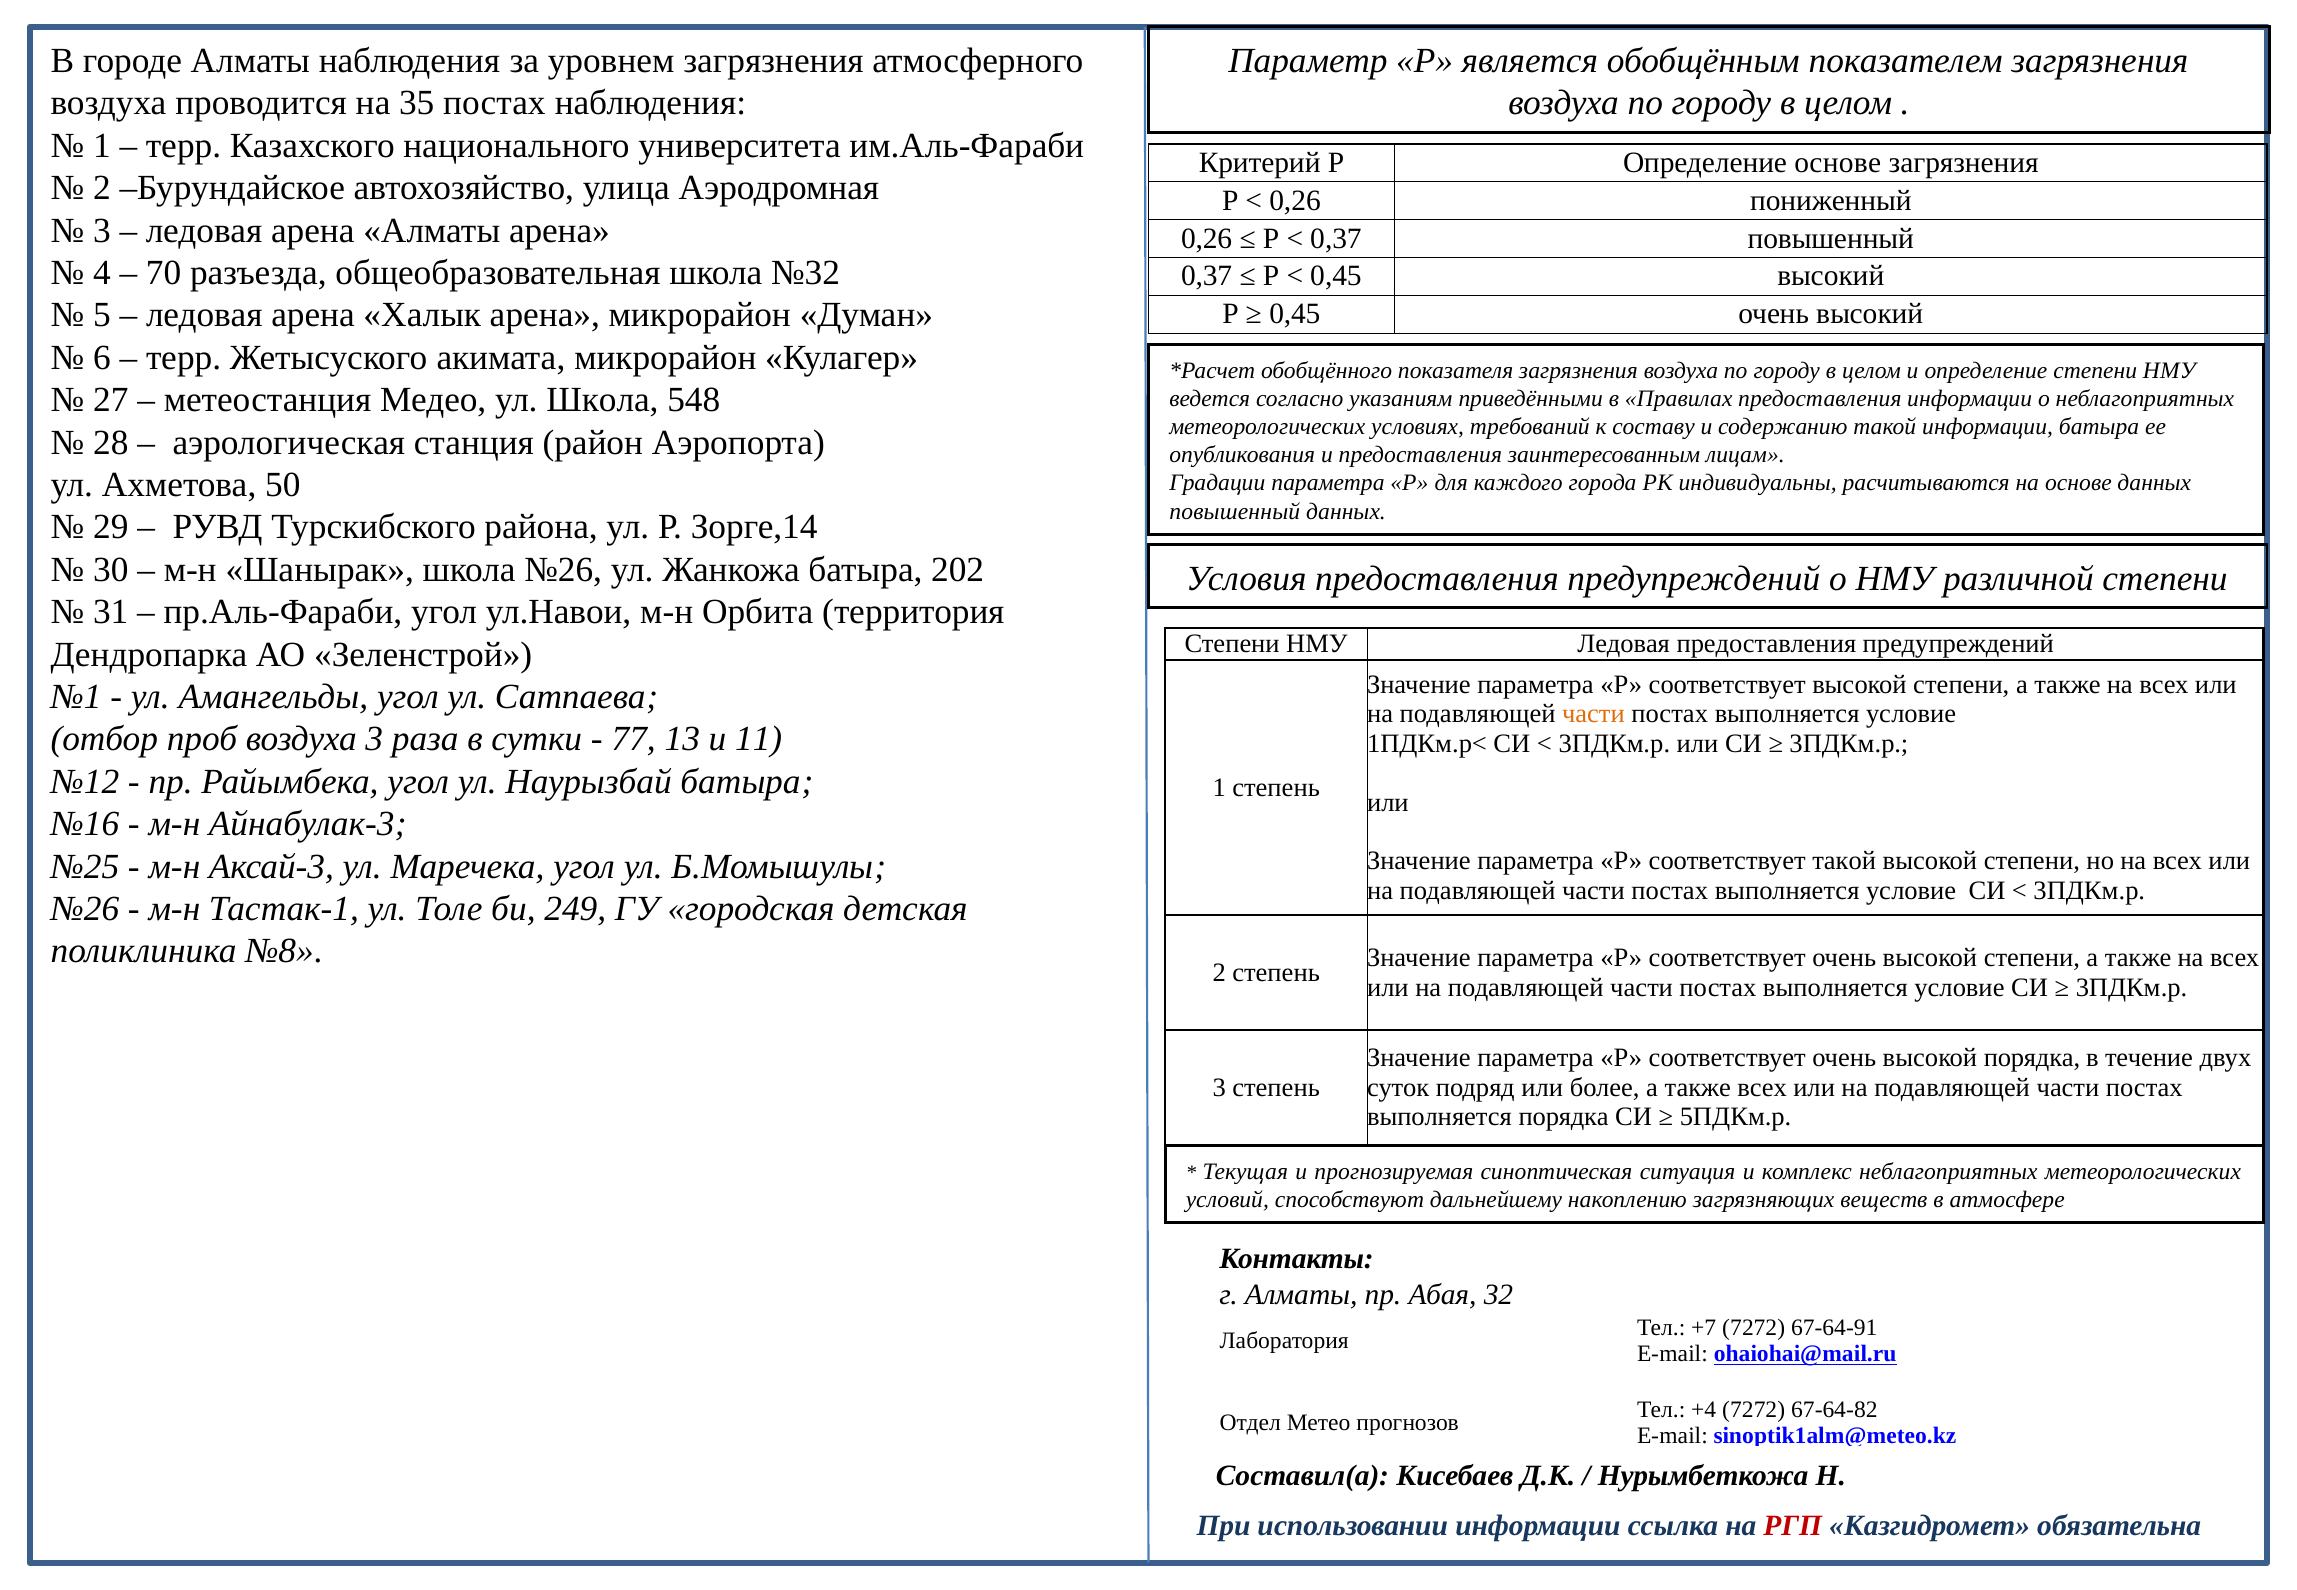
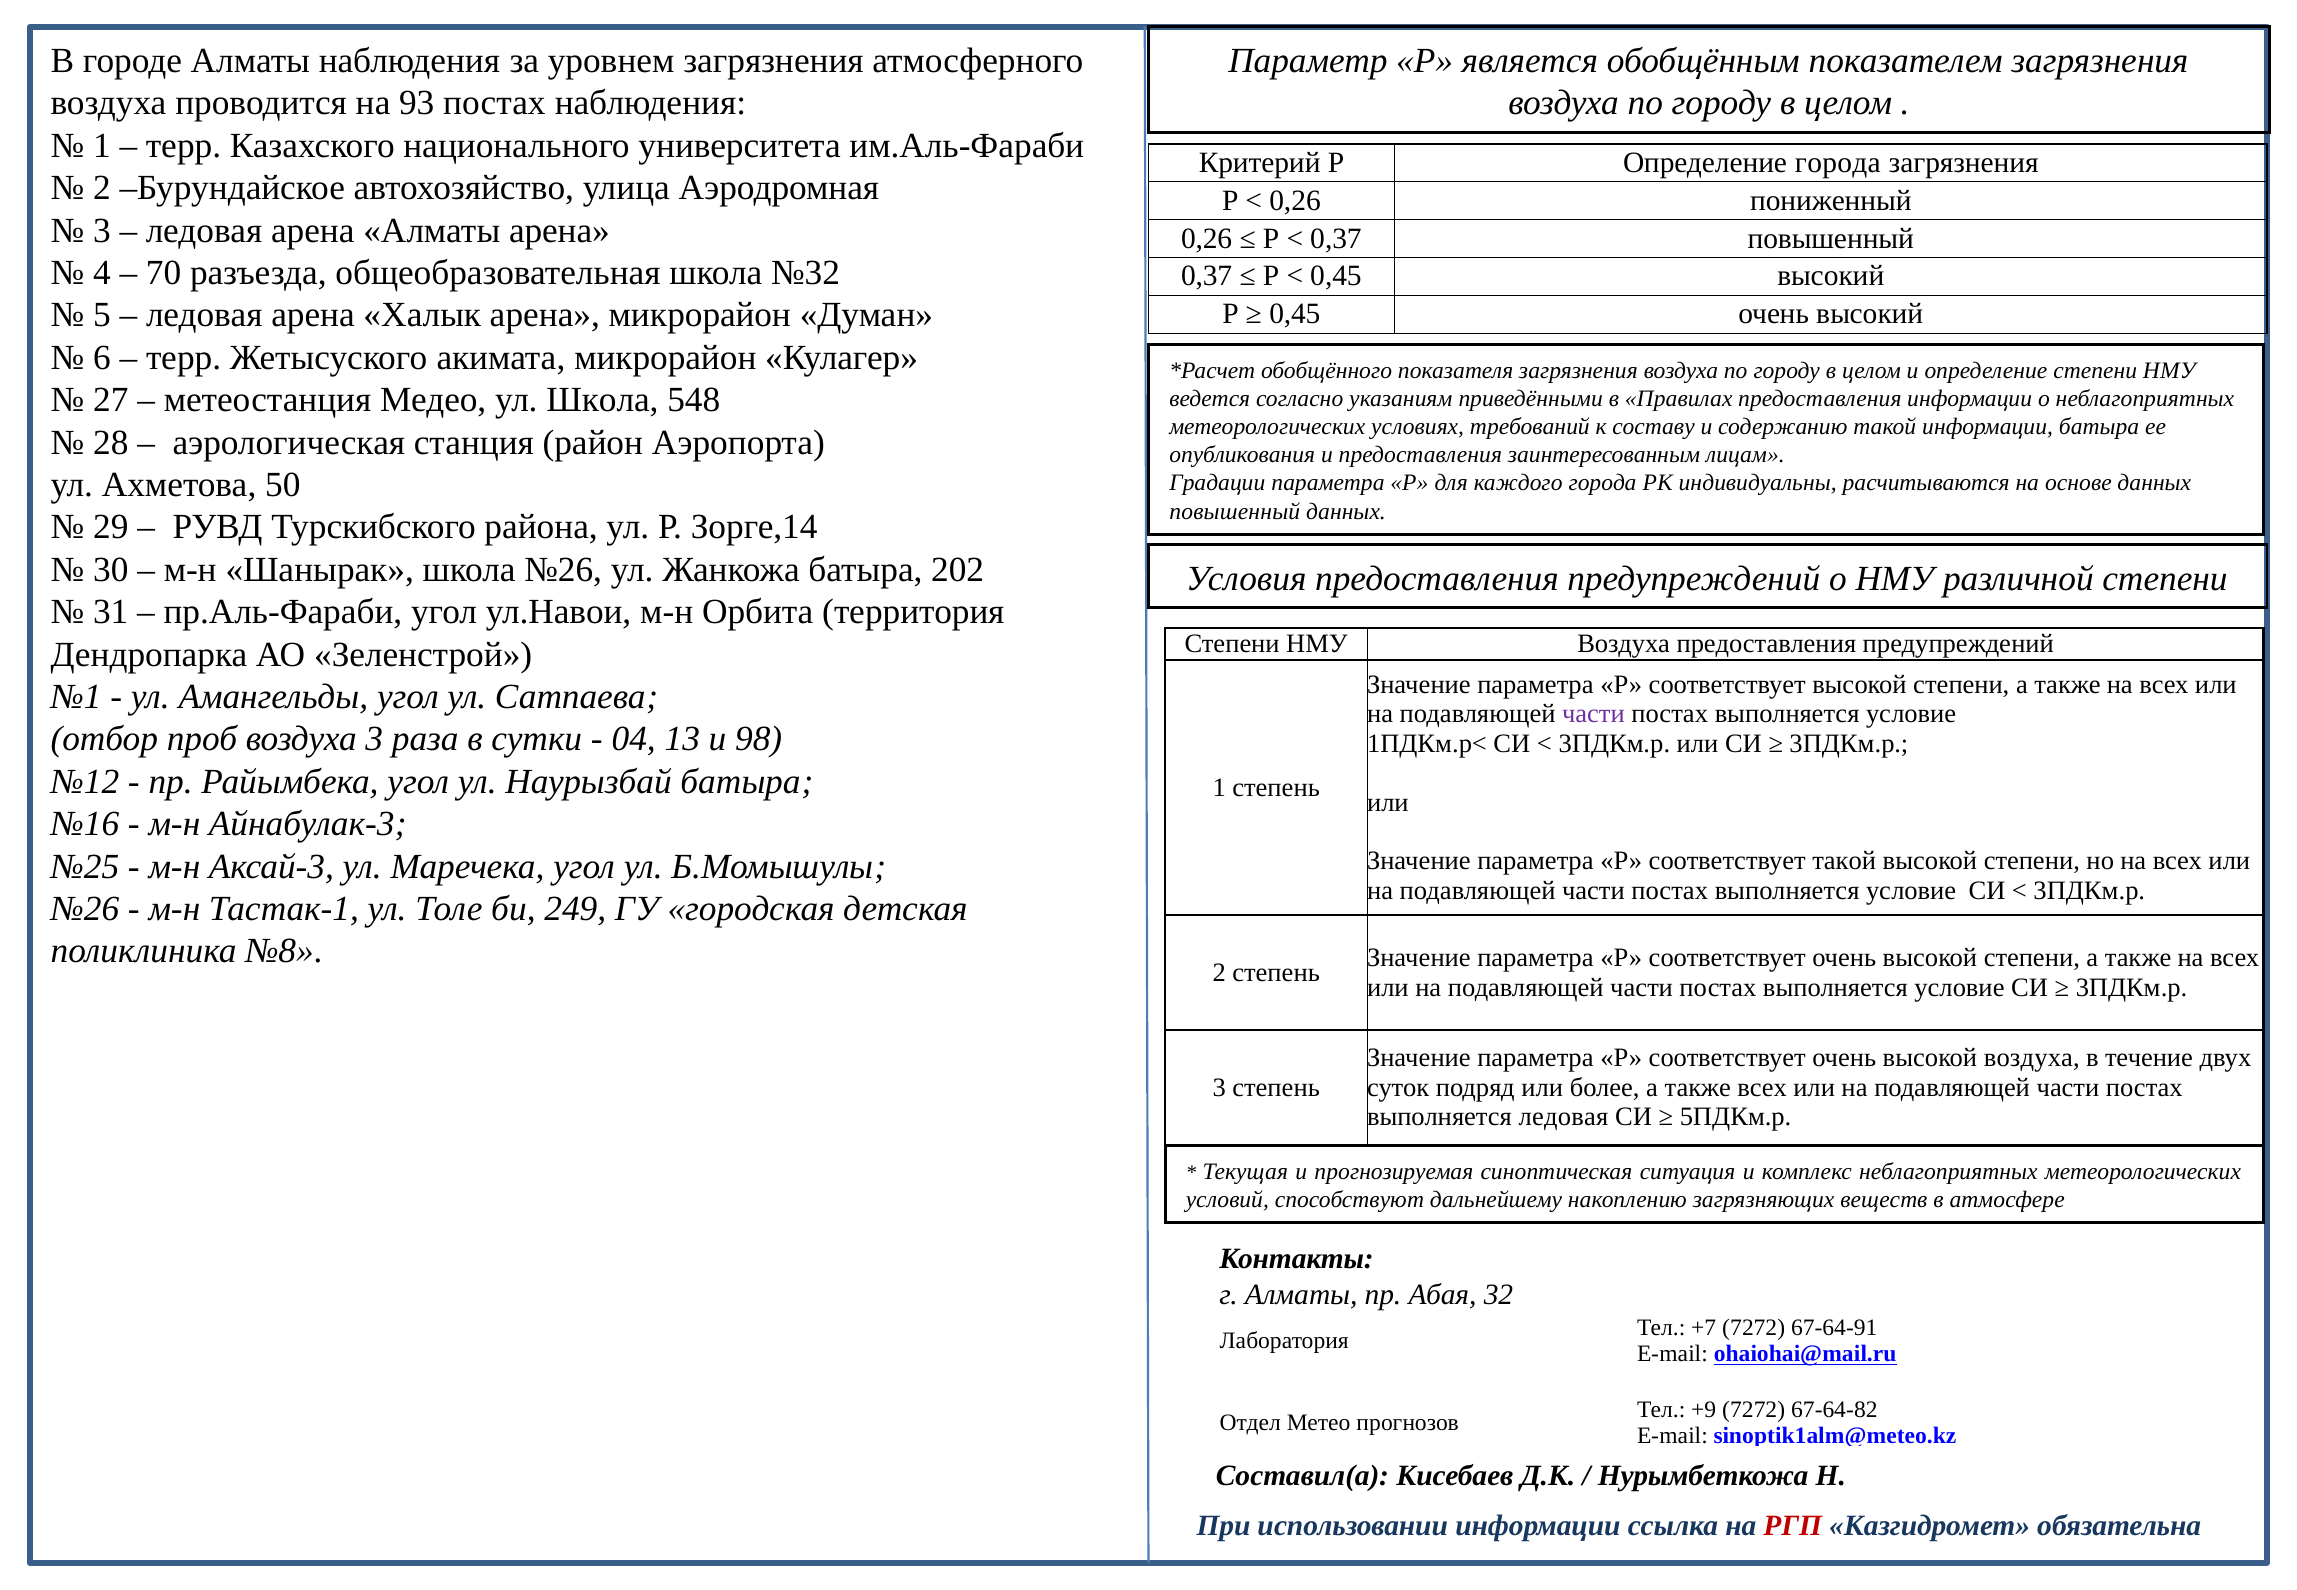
35: 35 -> 93
Определение основе: основе -> города
НМУ Ледовая: Ледовая -> Воздуха
части at (1593, 714) colour: orange -> purple
77: 77 -> 04
11: 11 -> 98
высокой порядка: порядка -> воздуха
выполняется порядка: порядка -> ледовая
+4: +4 -> +9
